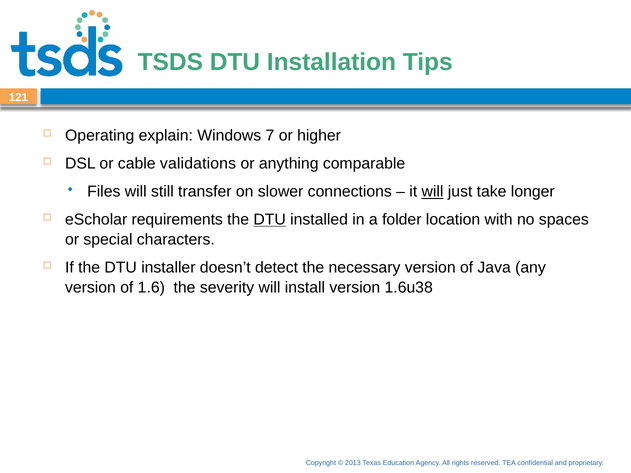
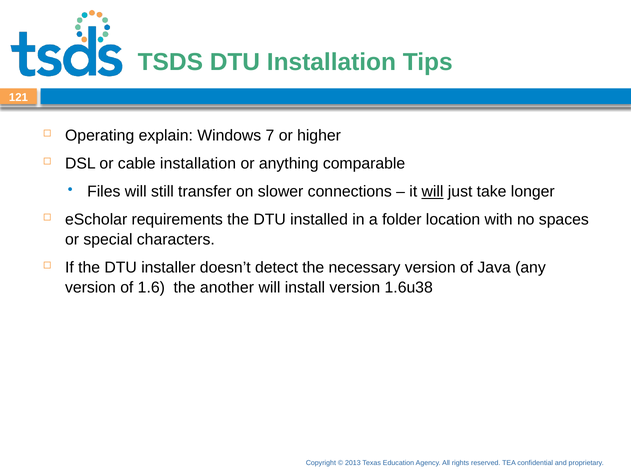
cable validations: validations -> installation
DTU at (270, 220) underline: present -> none
severity: severity -> another
